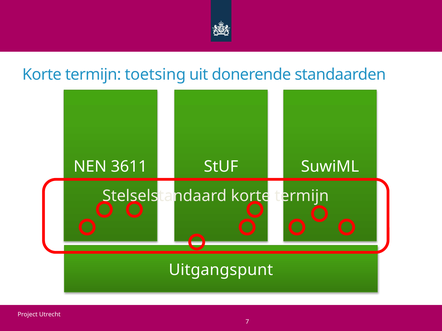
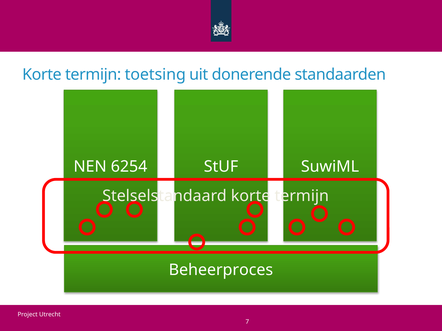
3611: 3611 -> 6254
Uitgangspunt: Uitgangspunt -> Beheerproces
